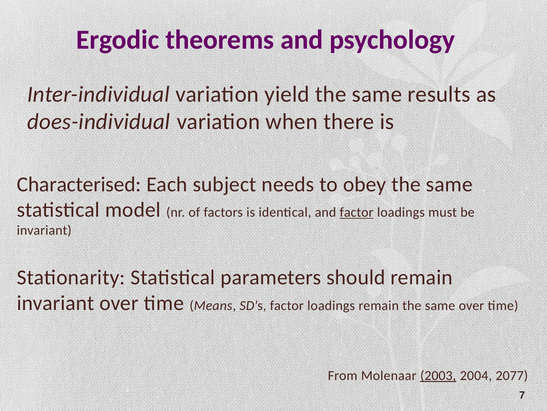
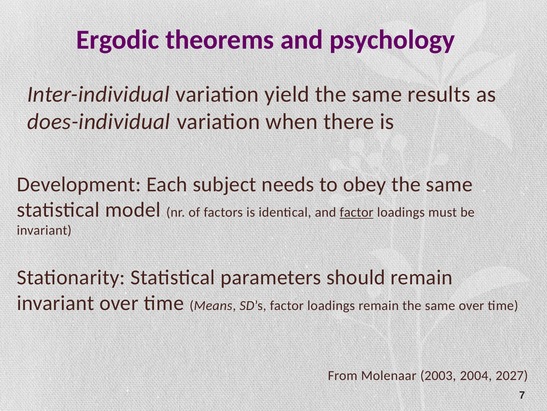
Characterised: Characterised -> Development
2003 underline: present -> none
2077: 2077 -> 2027
